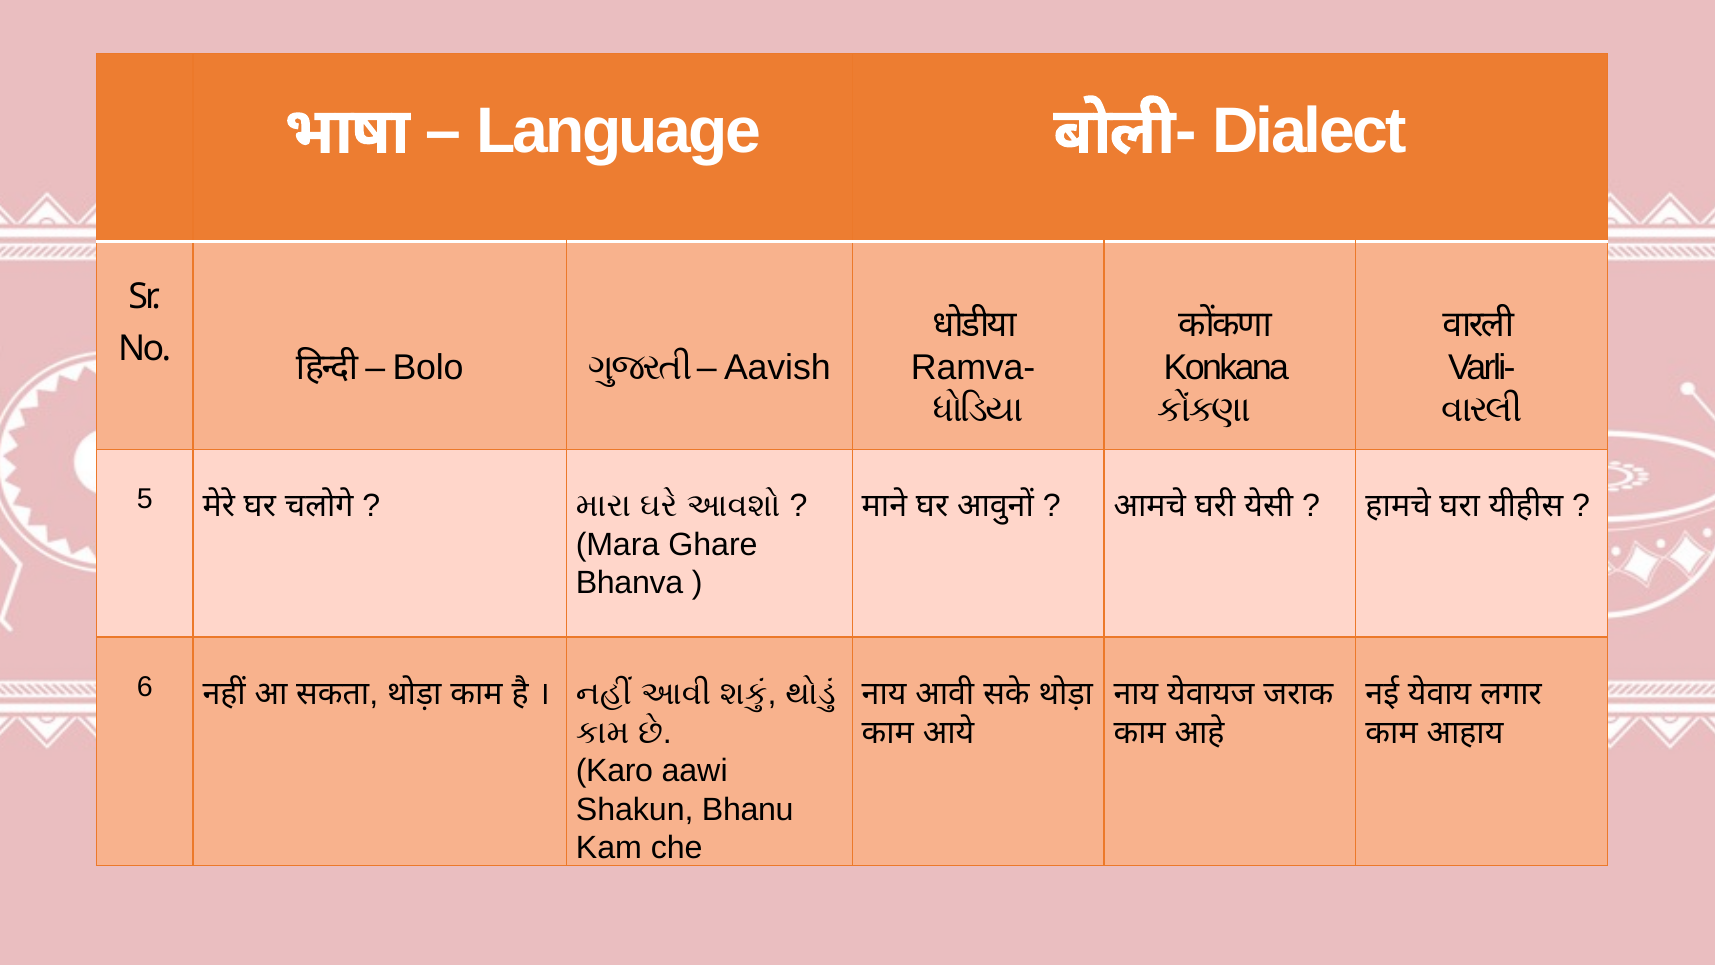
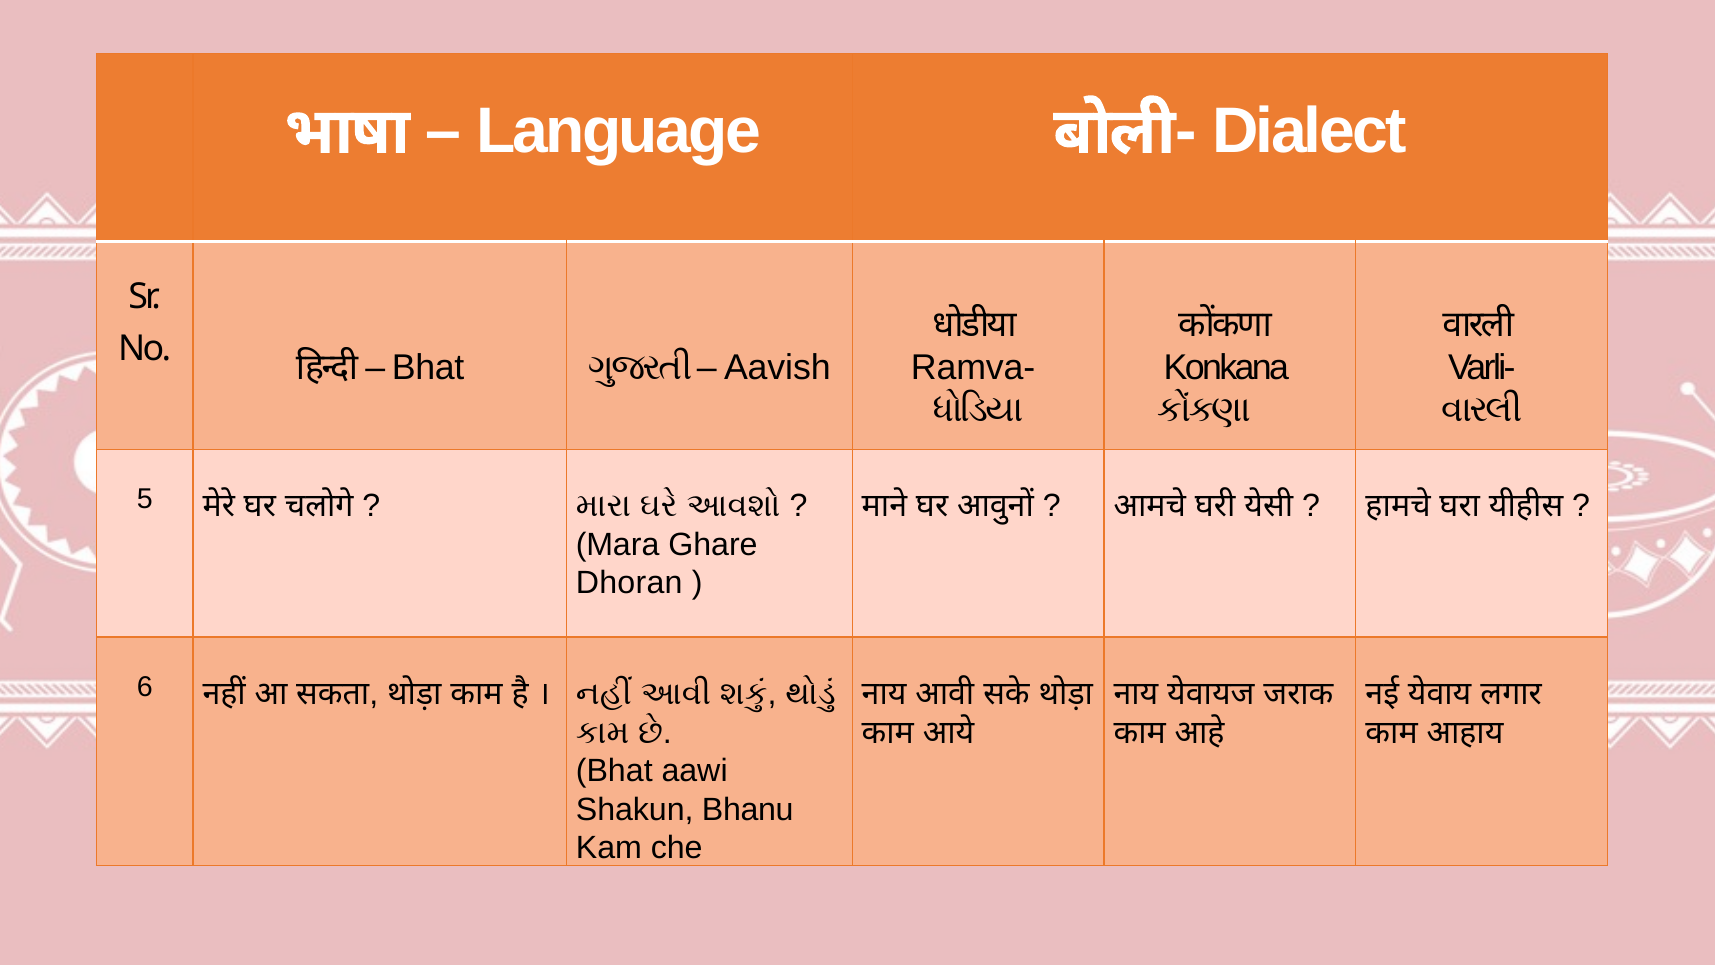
Bolo at (428, 367): Bolo -> Bhat
Bhanva: Bhanva -> Dhoran
Karo at (614, 771): Karo -> Bhat
